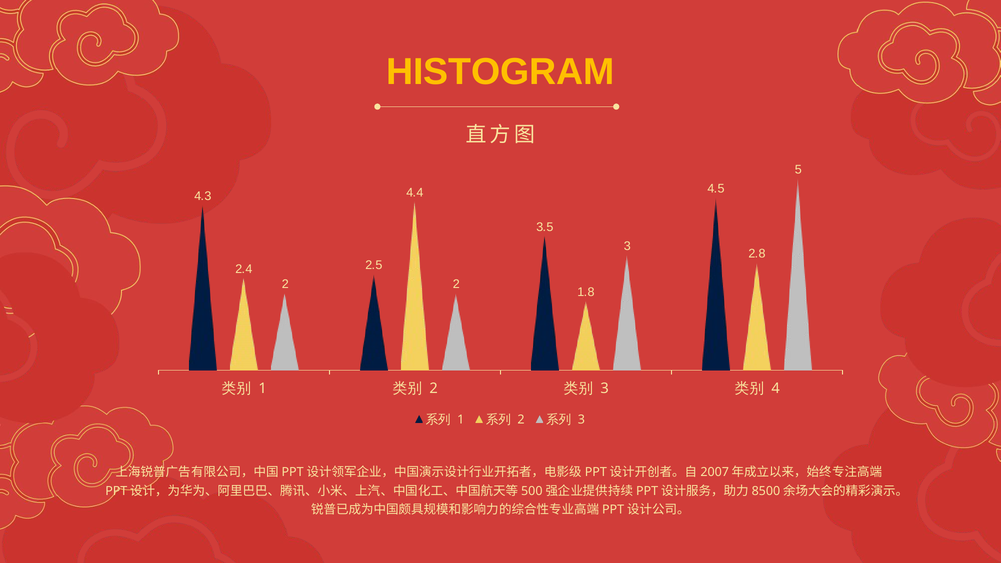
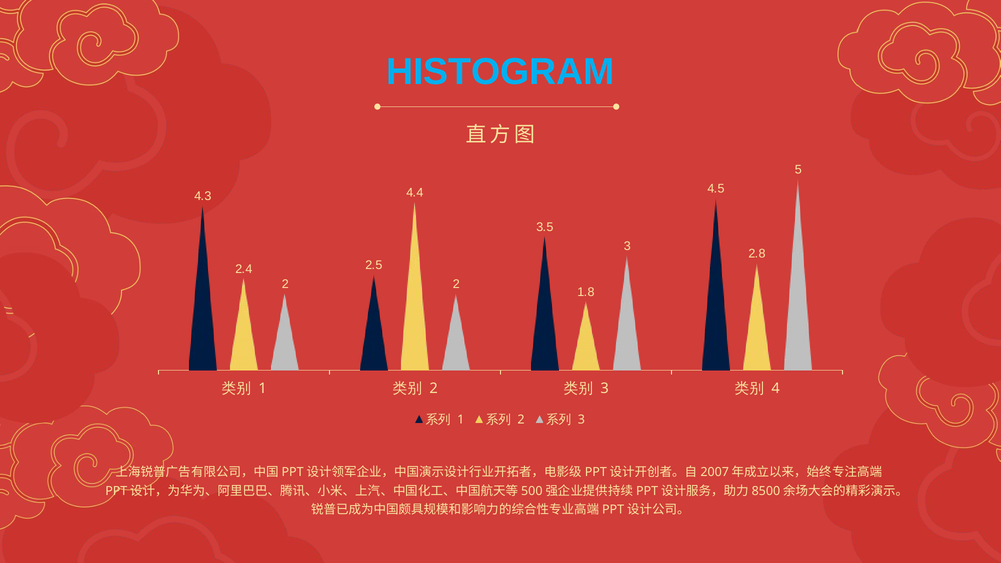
HISTOGRAM colour: yellow -> light blue
